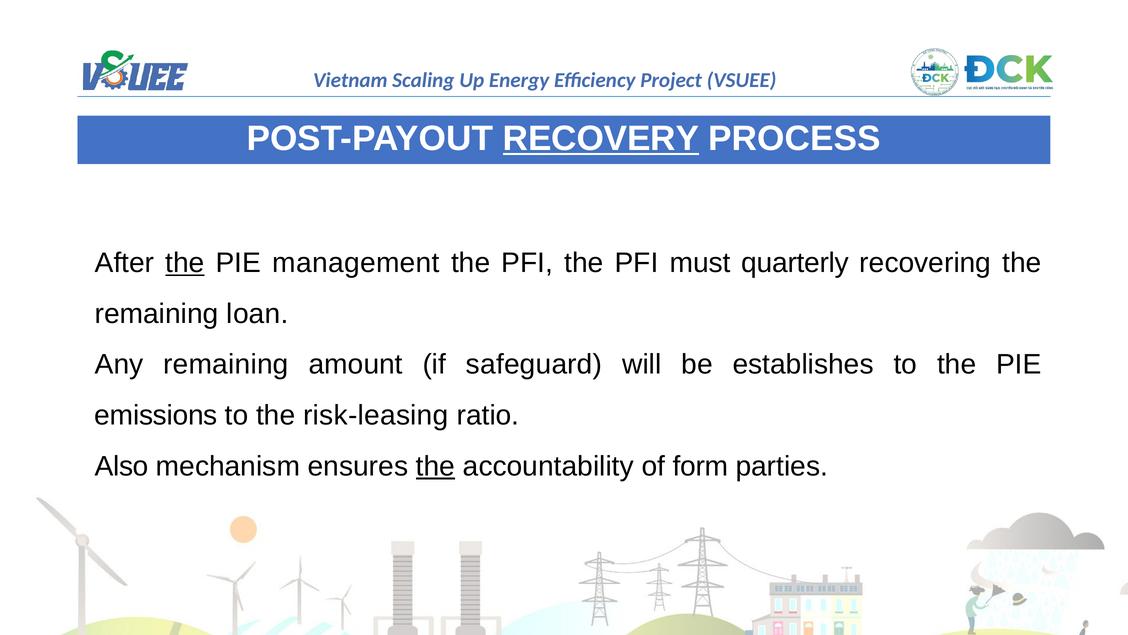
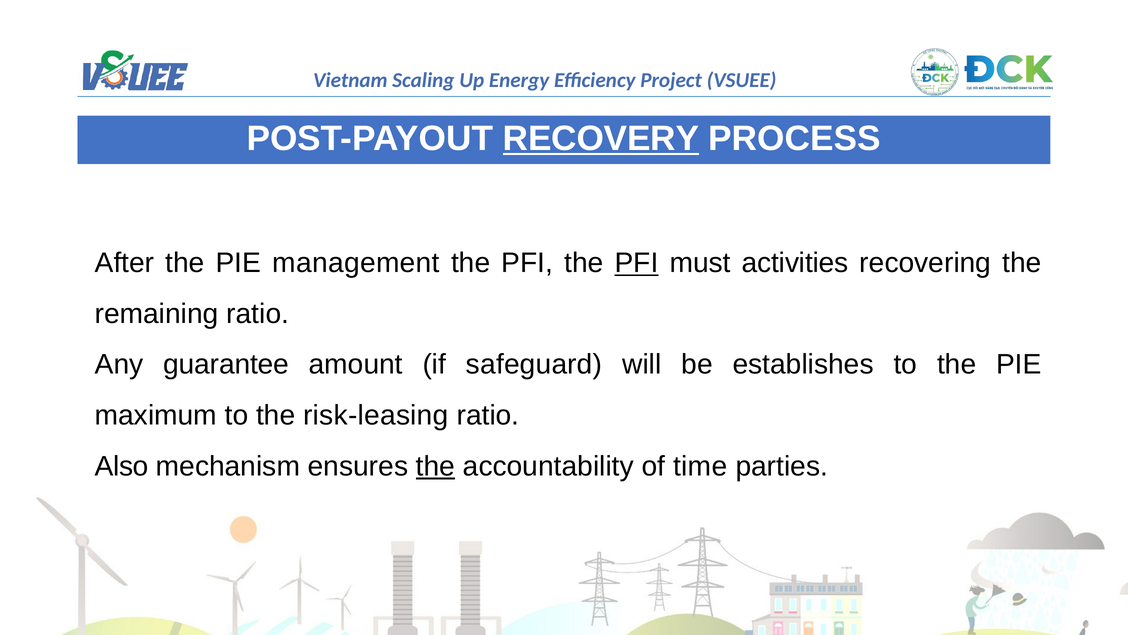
the at (185, 263) underline: present -> none
PFI at (637, 263) underline: none -> present
quarterly: quarterly -> activities
remaining loan: loan -> ratio
Any remaining: remaining -> guarantee
emissions: emissions -> maximum
form: form -> time
